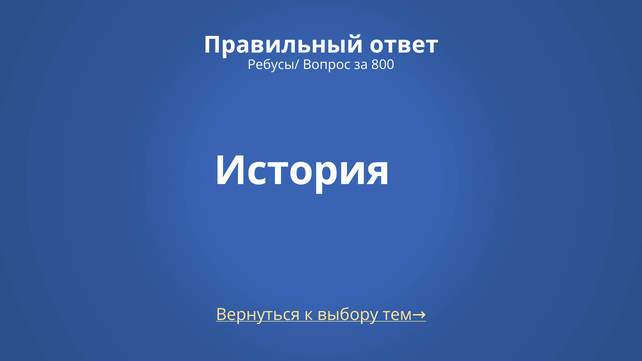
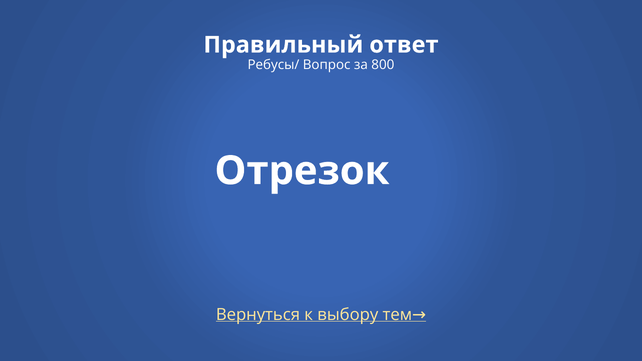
История: История -> Отрезок
